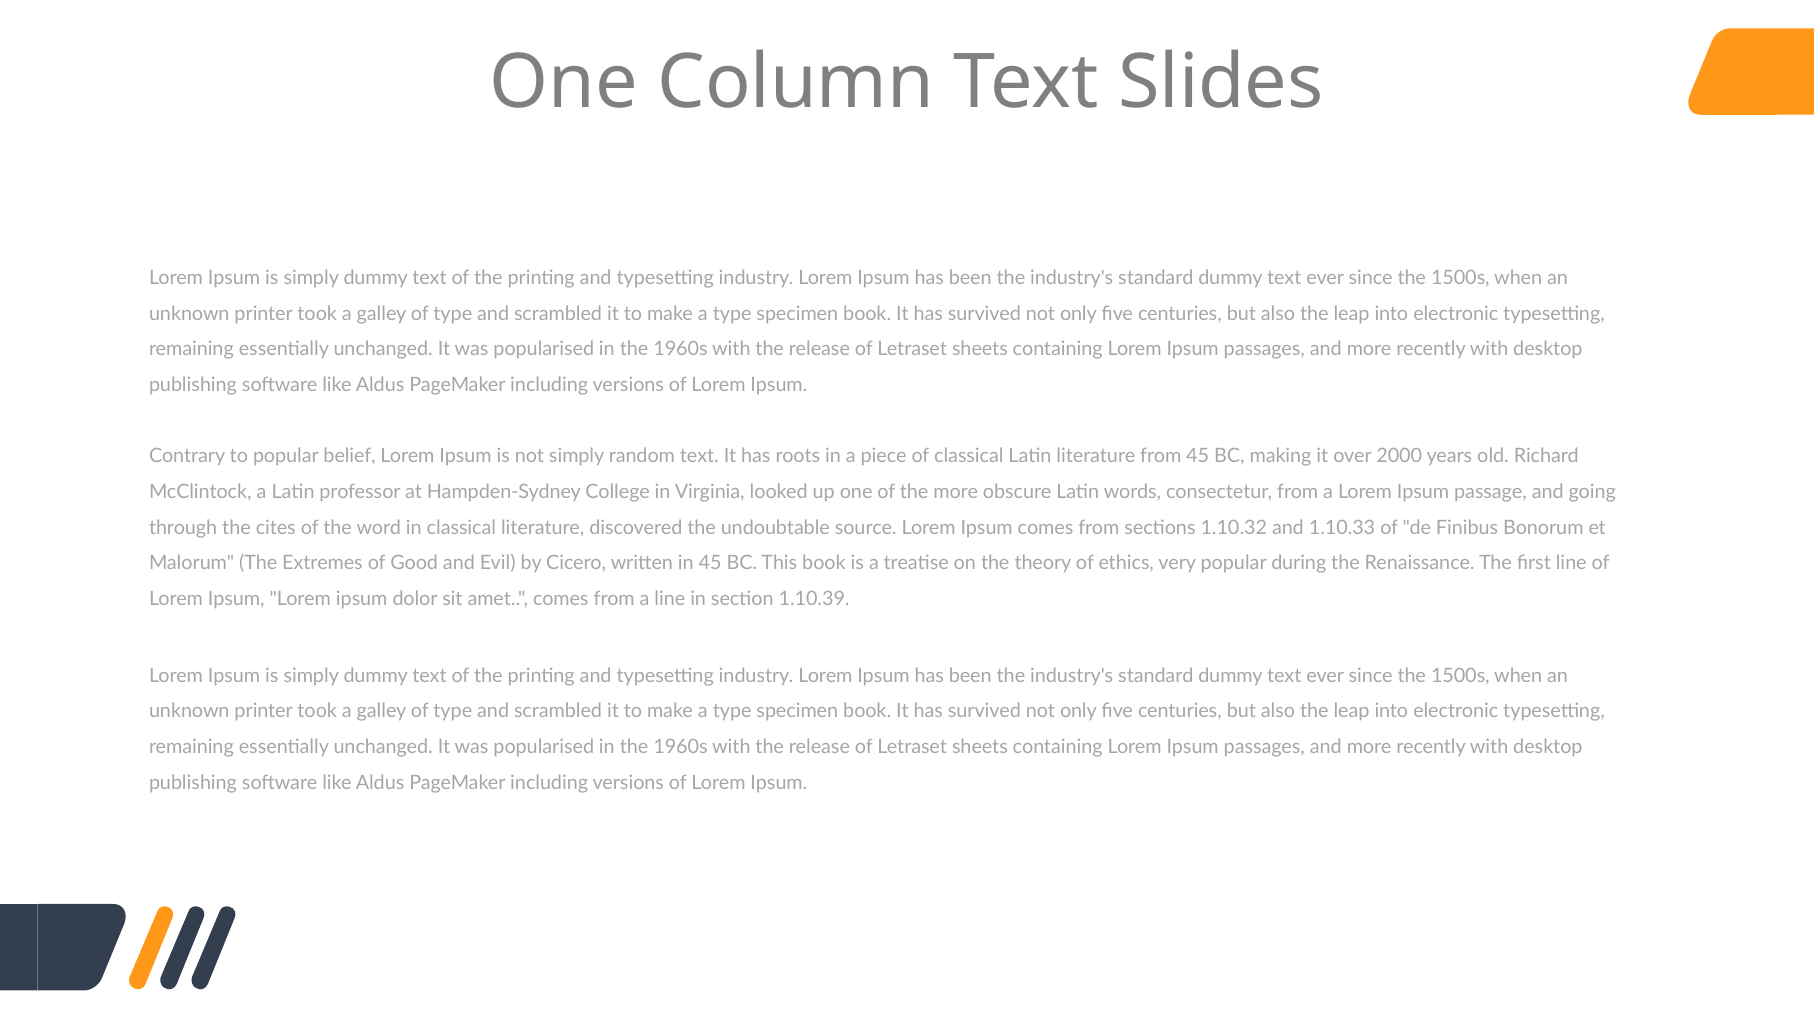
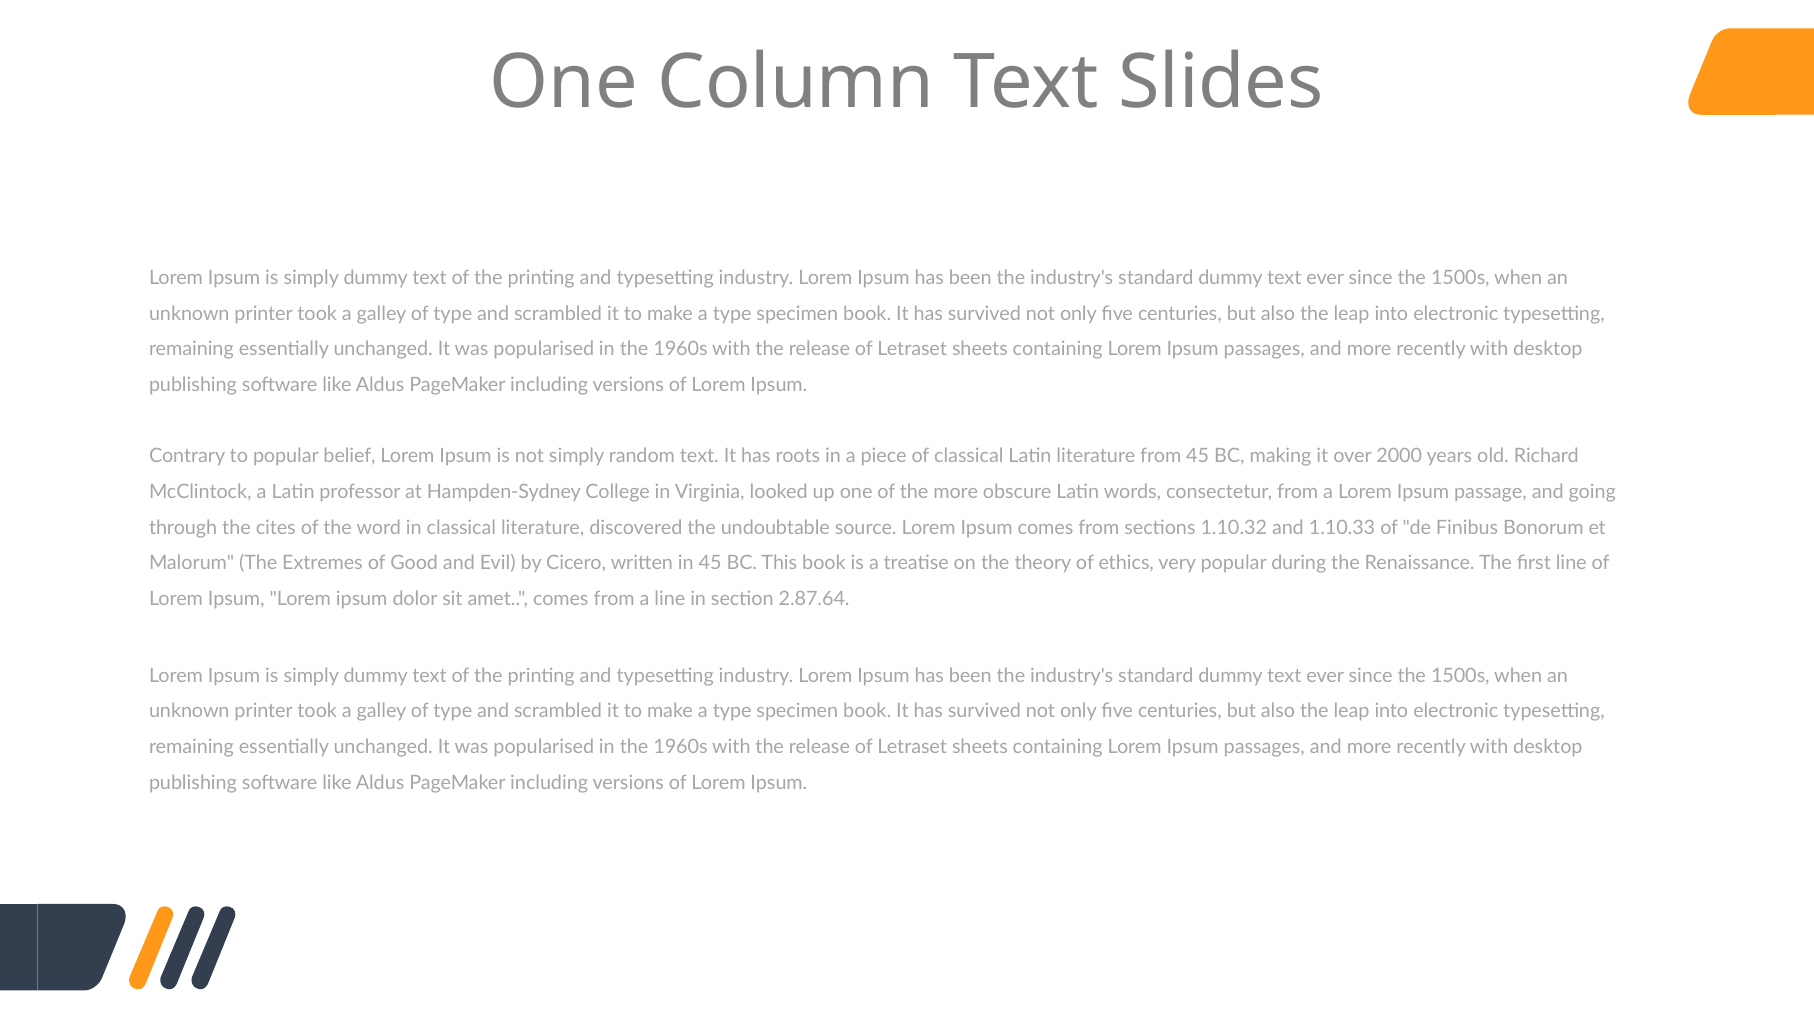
1.10.39: 1.10.39 -> 2.87.64
